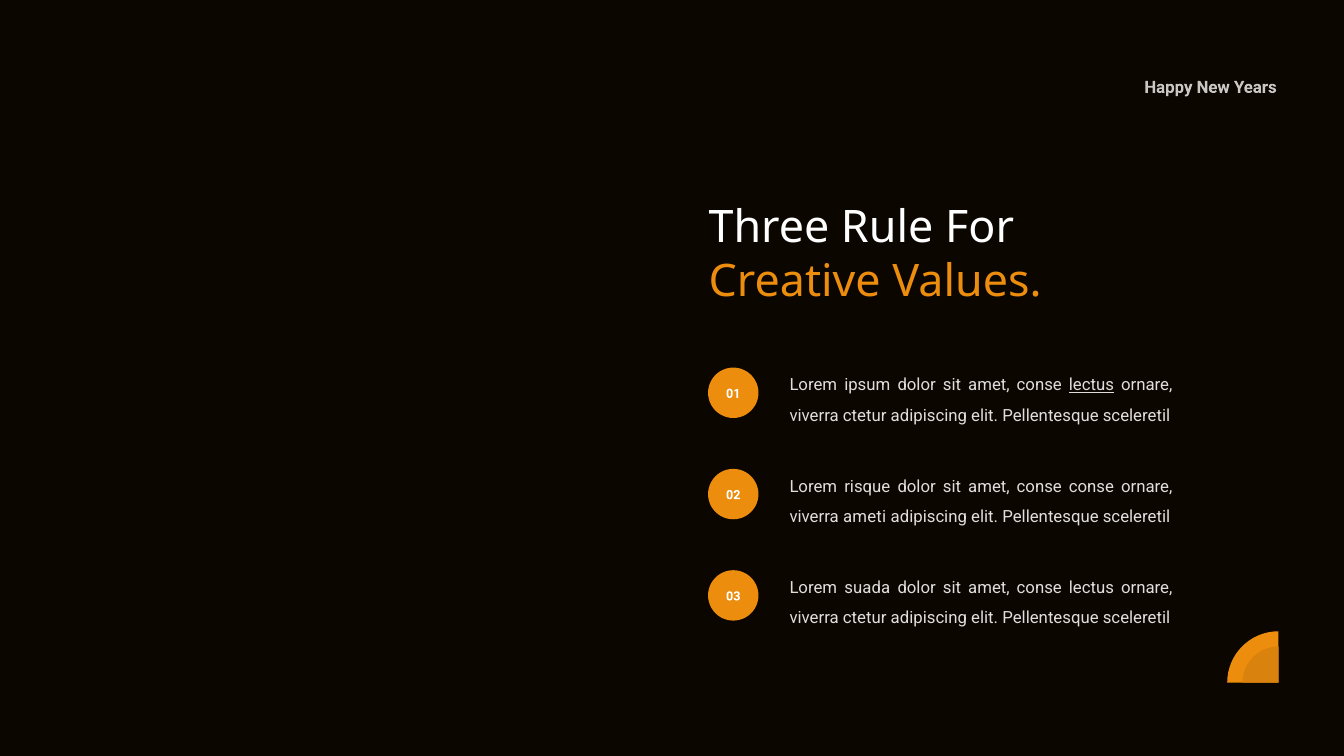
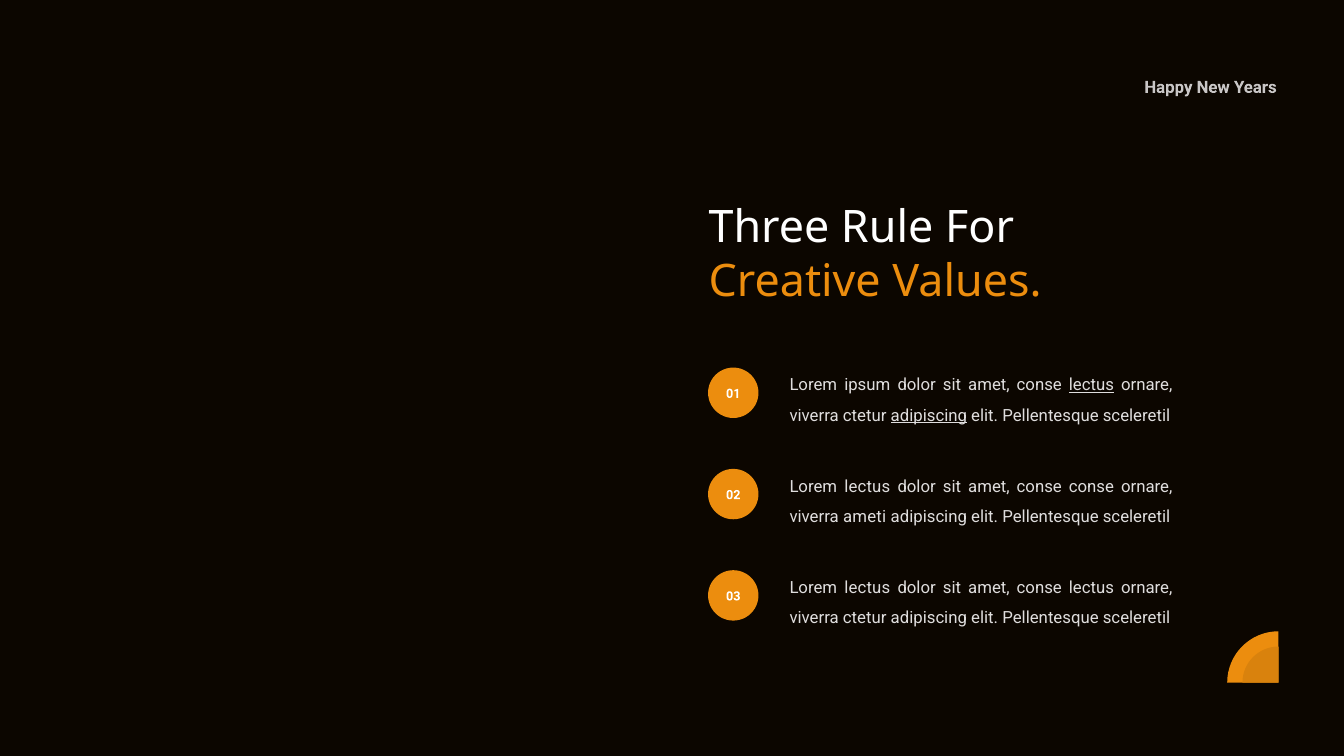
adipiscing at (929, 416) underline: none -> present
risque at (867, 487): risque -> lectus
suada at (867, 588): suada -> lectus
